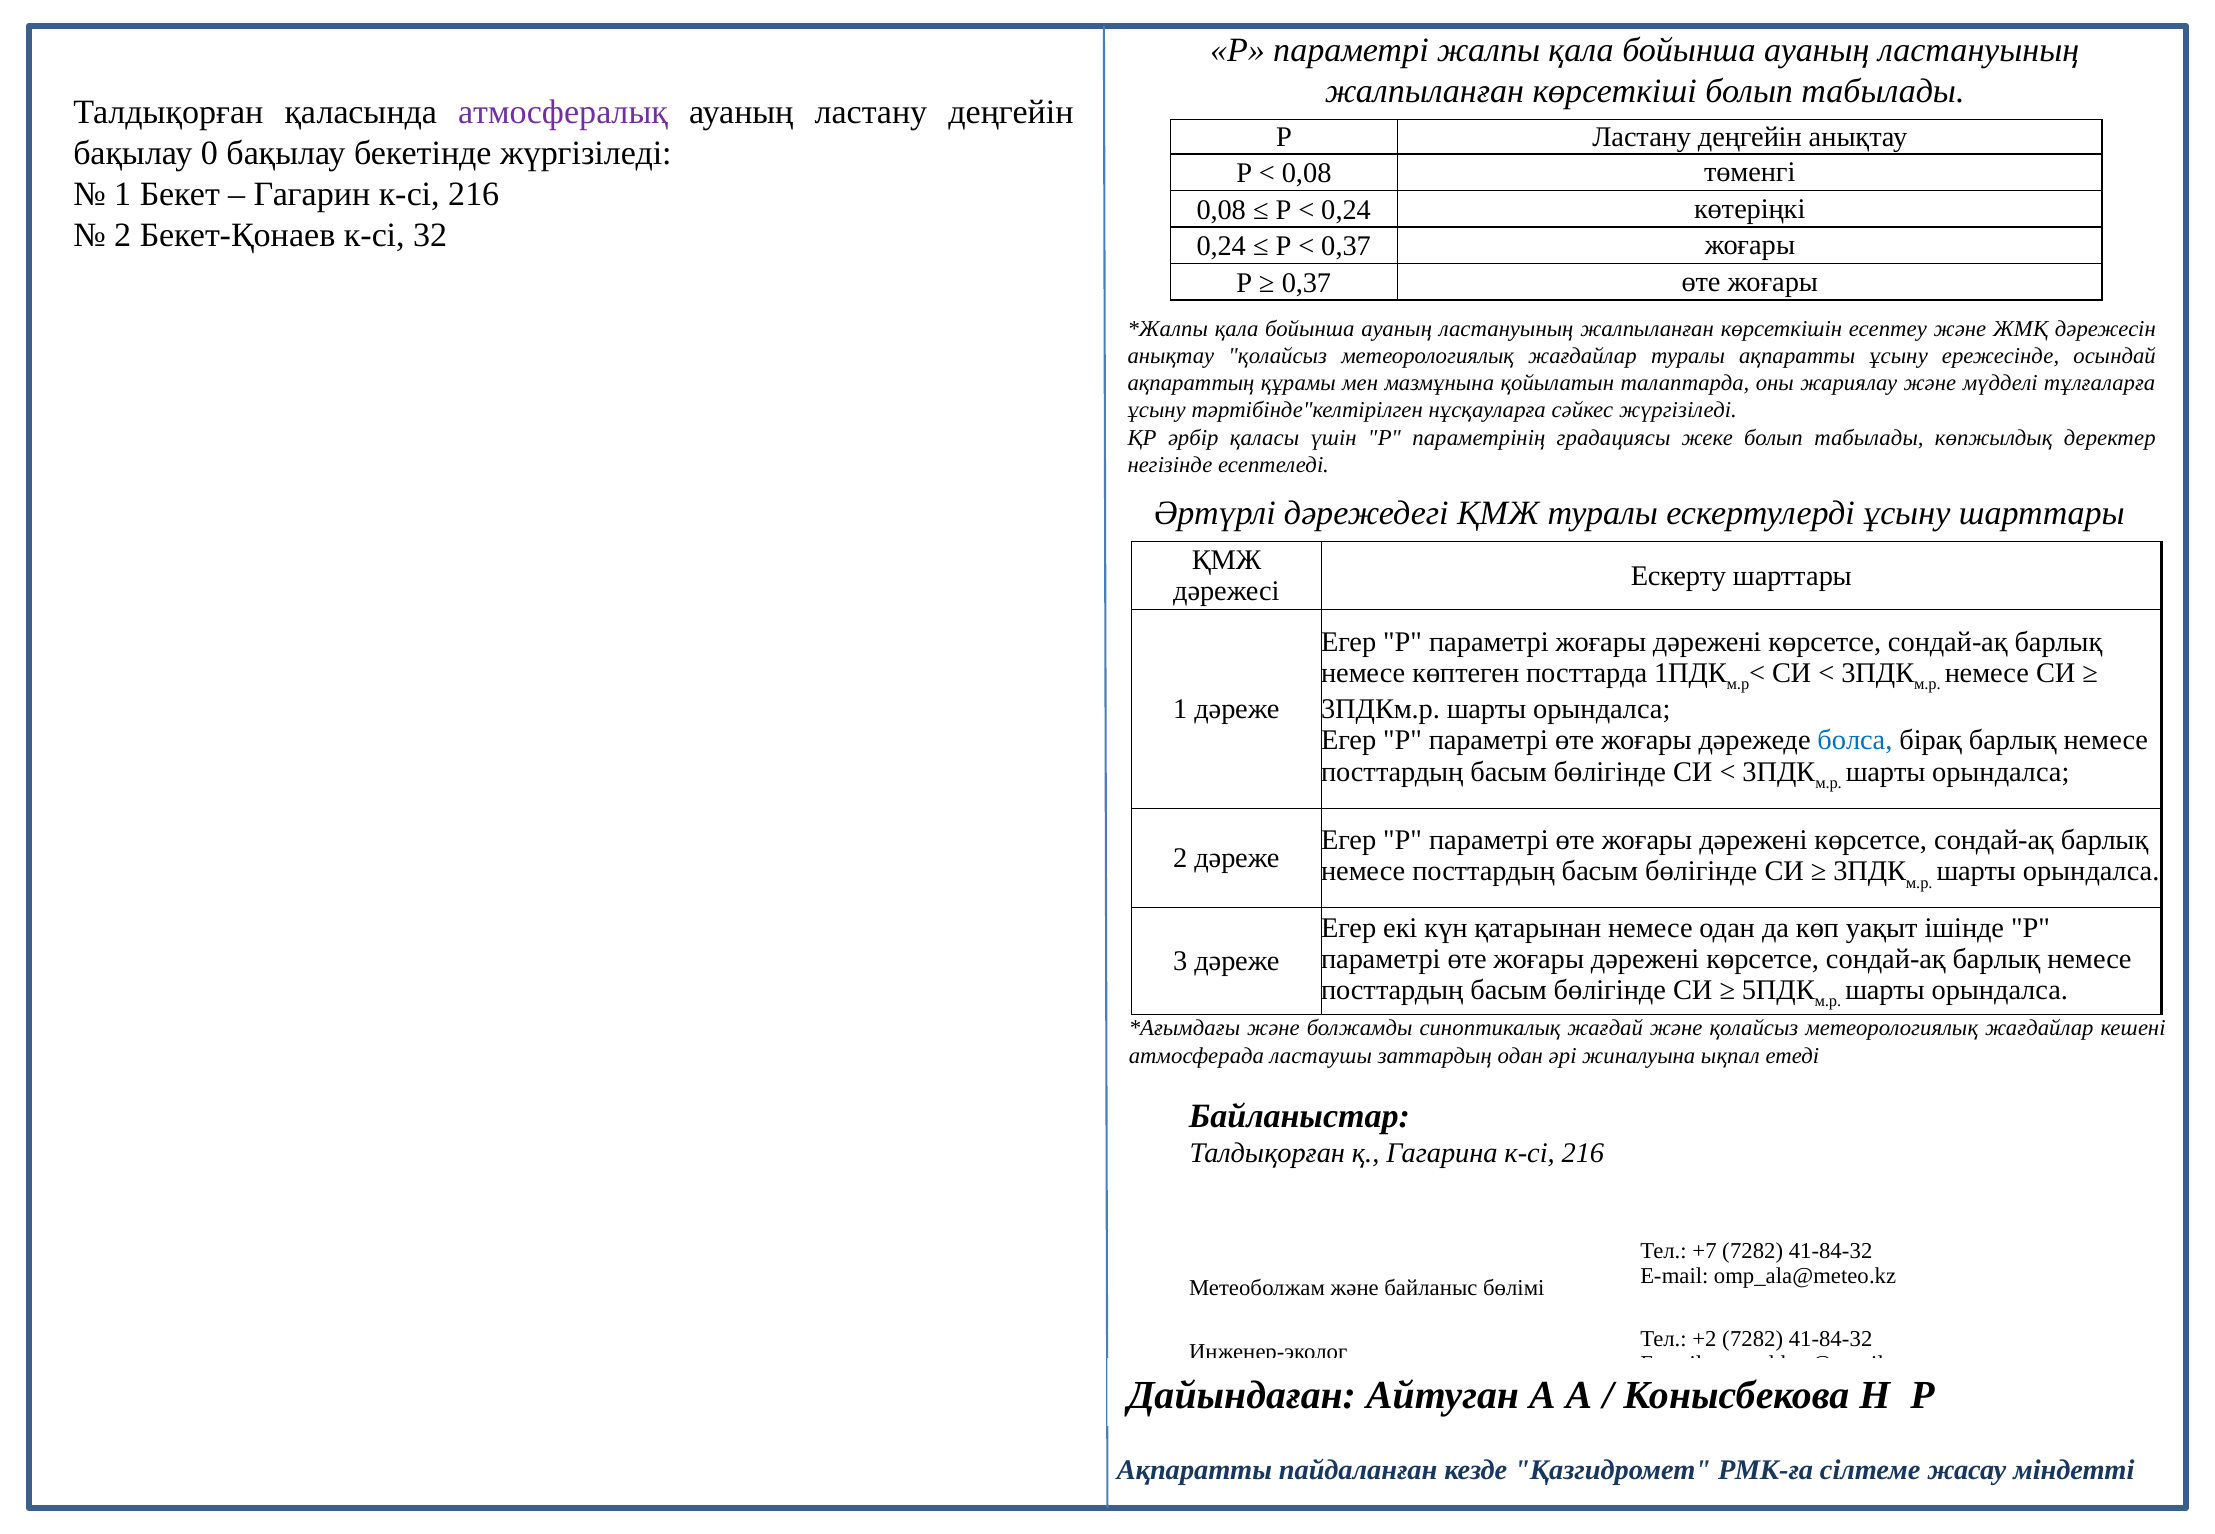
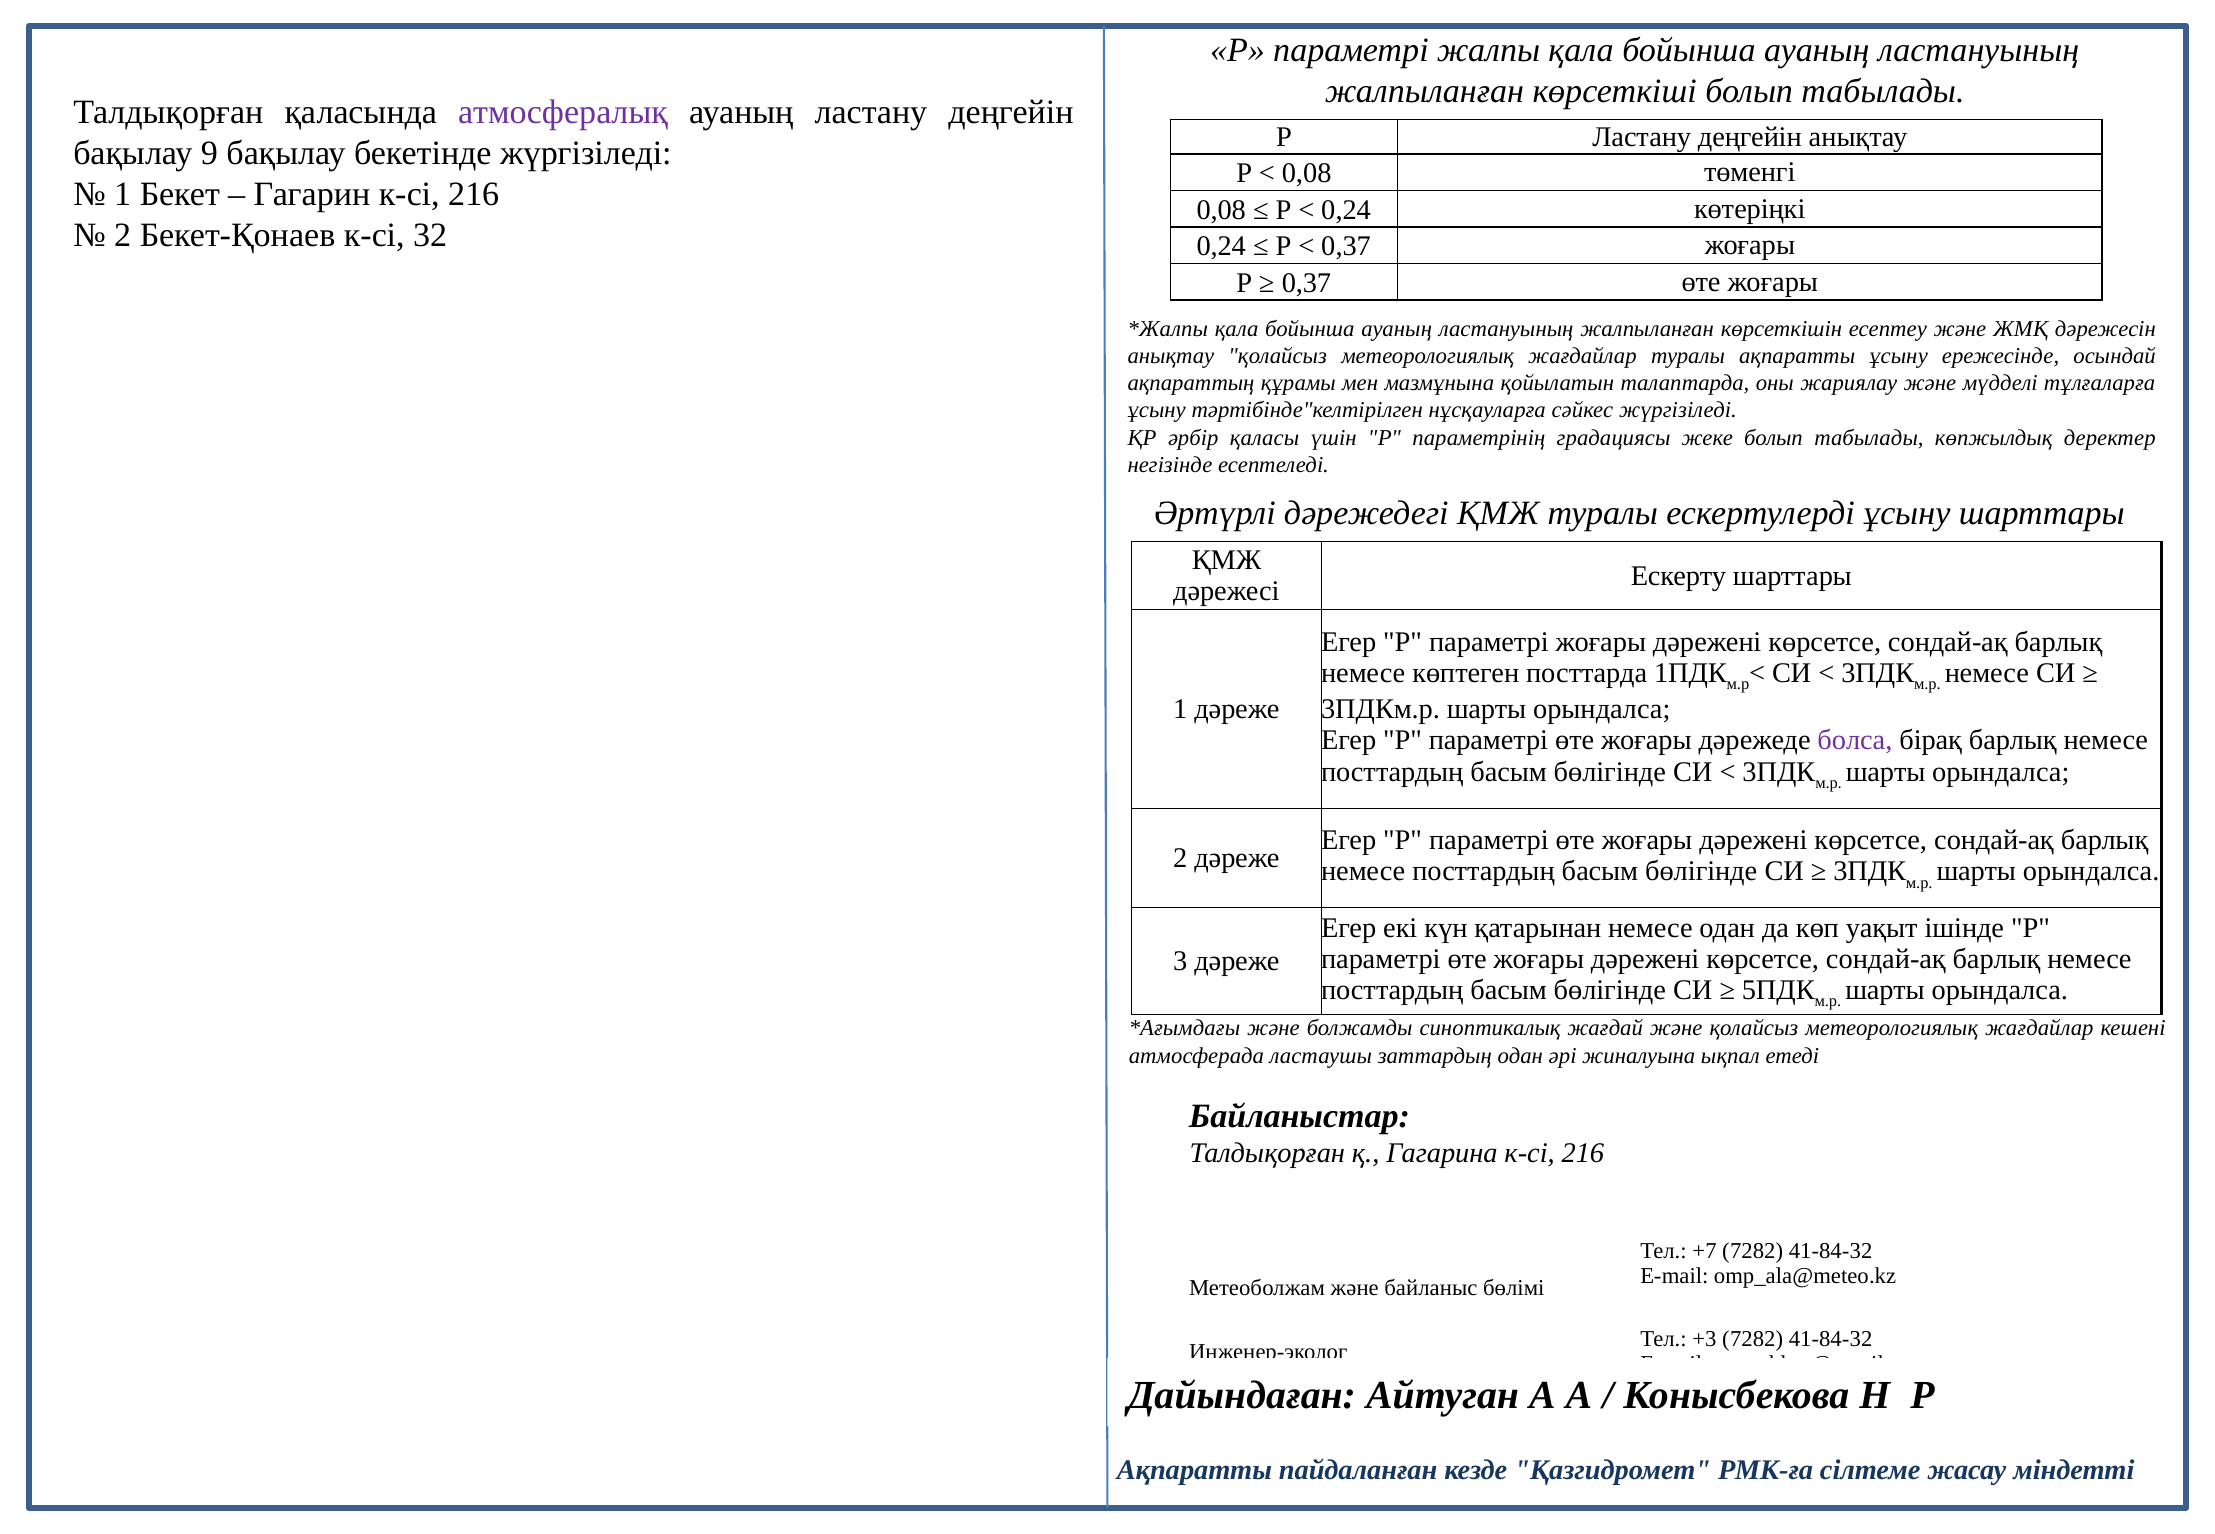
0: 0 -> 9
болса colour: blue -> purple
+2: +2 -> +3
